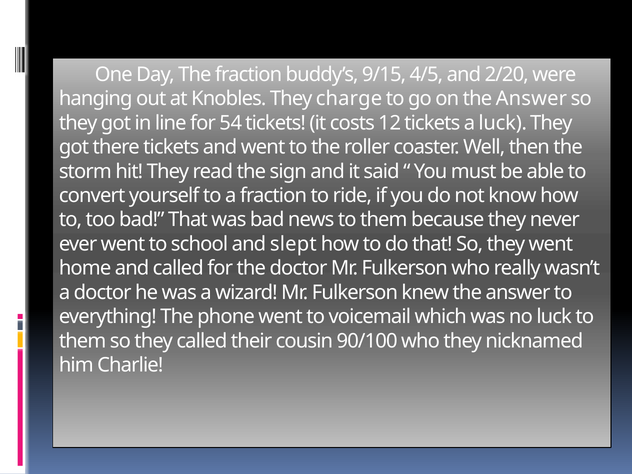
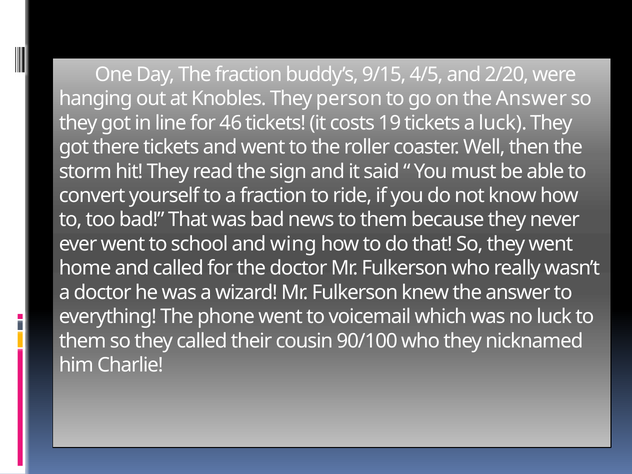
charge: charge -> person
54: 54 -> 46
12: 12 -> 19
slept: slept -> wing
